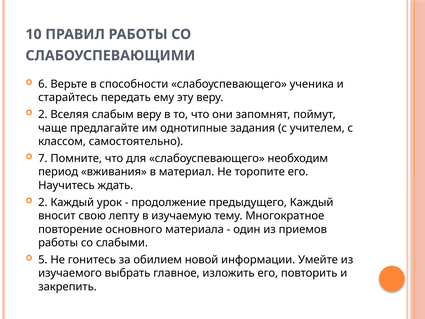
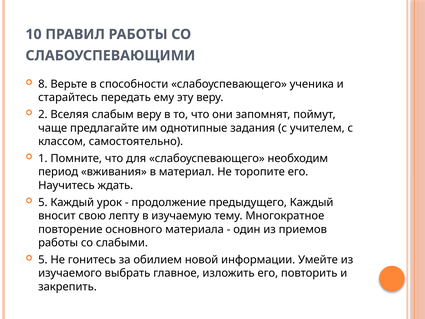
6: 6 -> 8
7: 7 -> 1
2 at (43, 202): 2 -> 5
